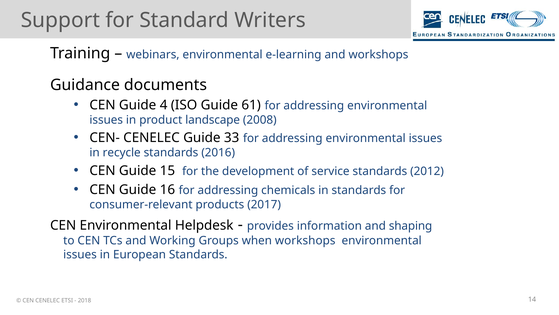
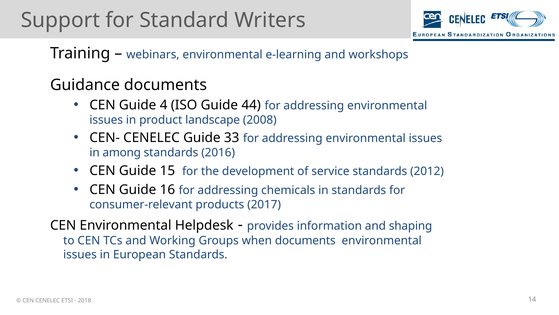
61: 61 -> 44
recycle: recycle -> among
when workshops: workshops -> documents
